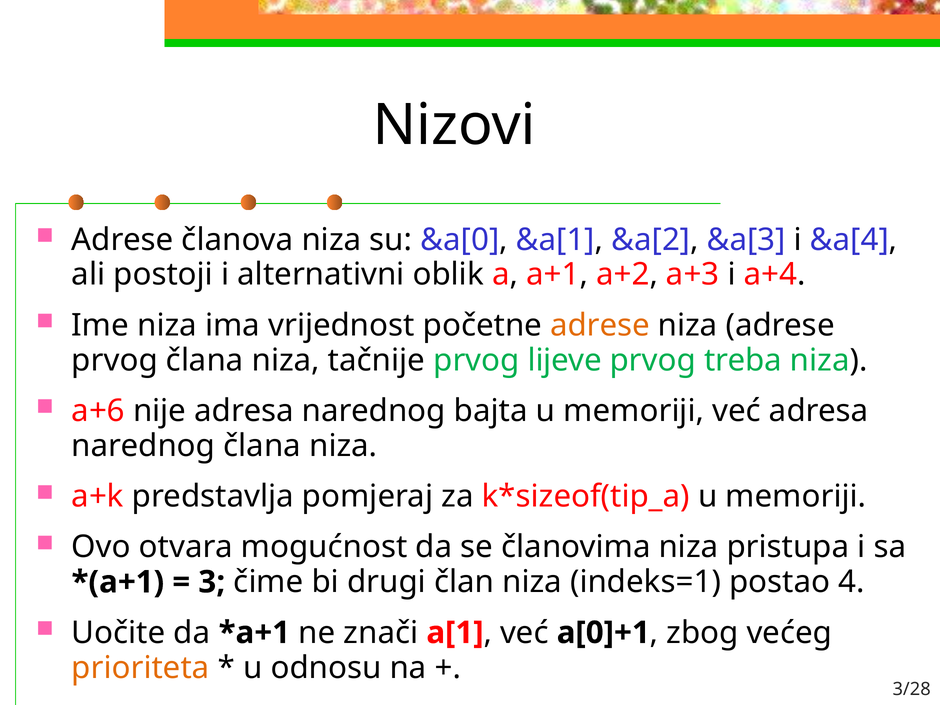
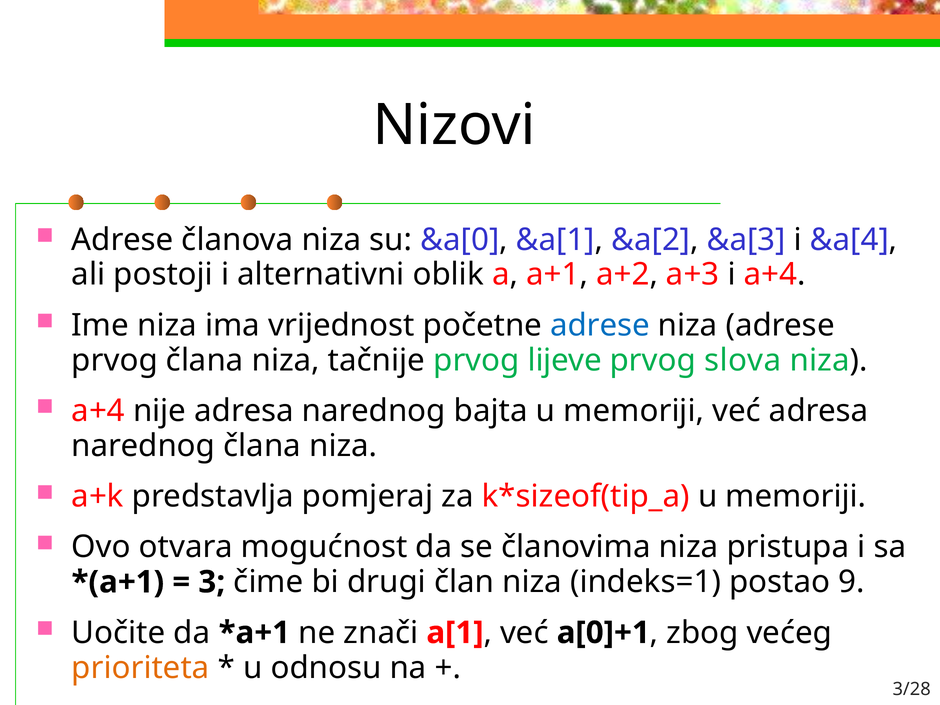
adrese at (600, 325) colour: orange -> blue
treba: treba -> slova
a+6 at (98, 411): a+6 -> a+4
4: 4 -> 9
